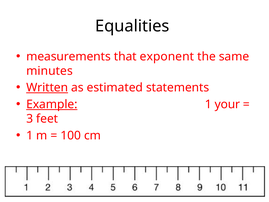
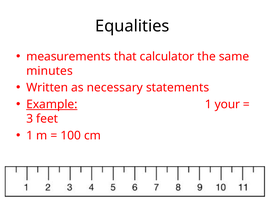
exponent: exponent -> calculator
Written underline: present -> none
estimated: estimated -> necessary
